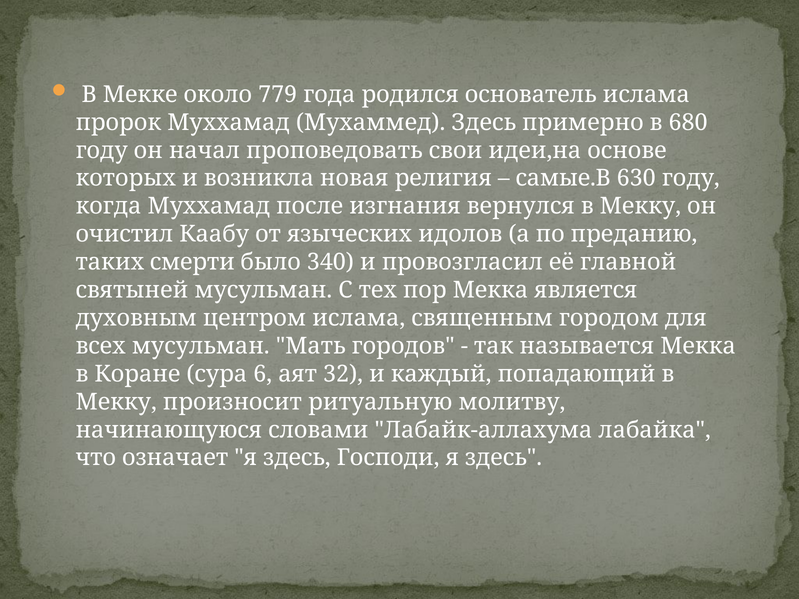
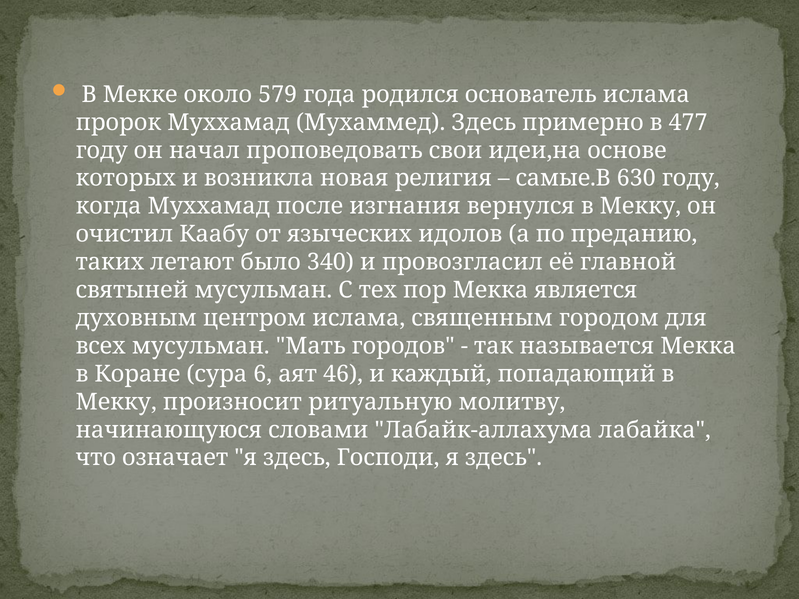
779: 779 -> 579
680: 680 -> 477
смерти: смерти -> летают
32: 32 -> 46
